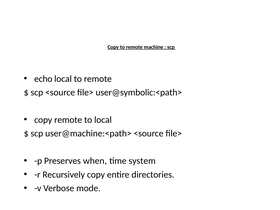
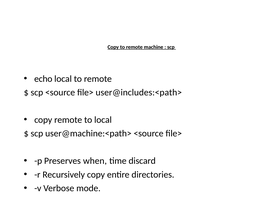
user@symbolic:<path>: user@symbolic:<path> -> user@includes:<path>
system: system -> discard
